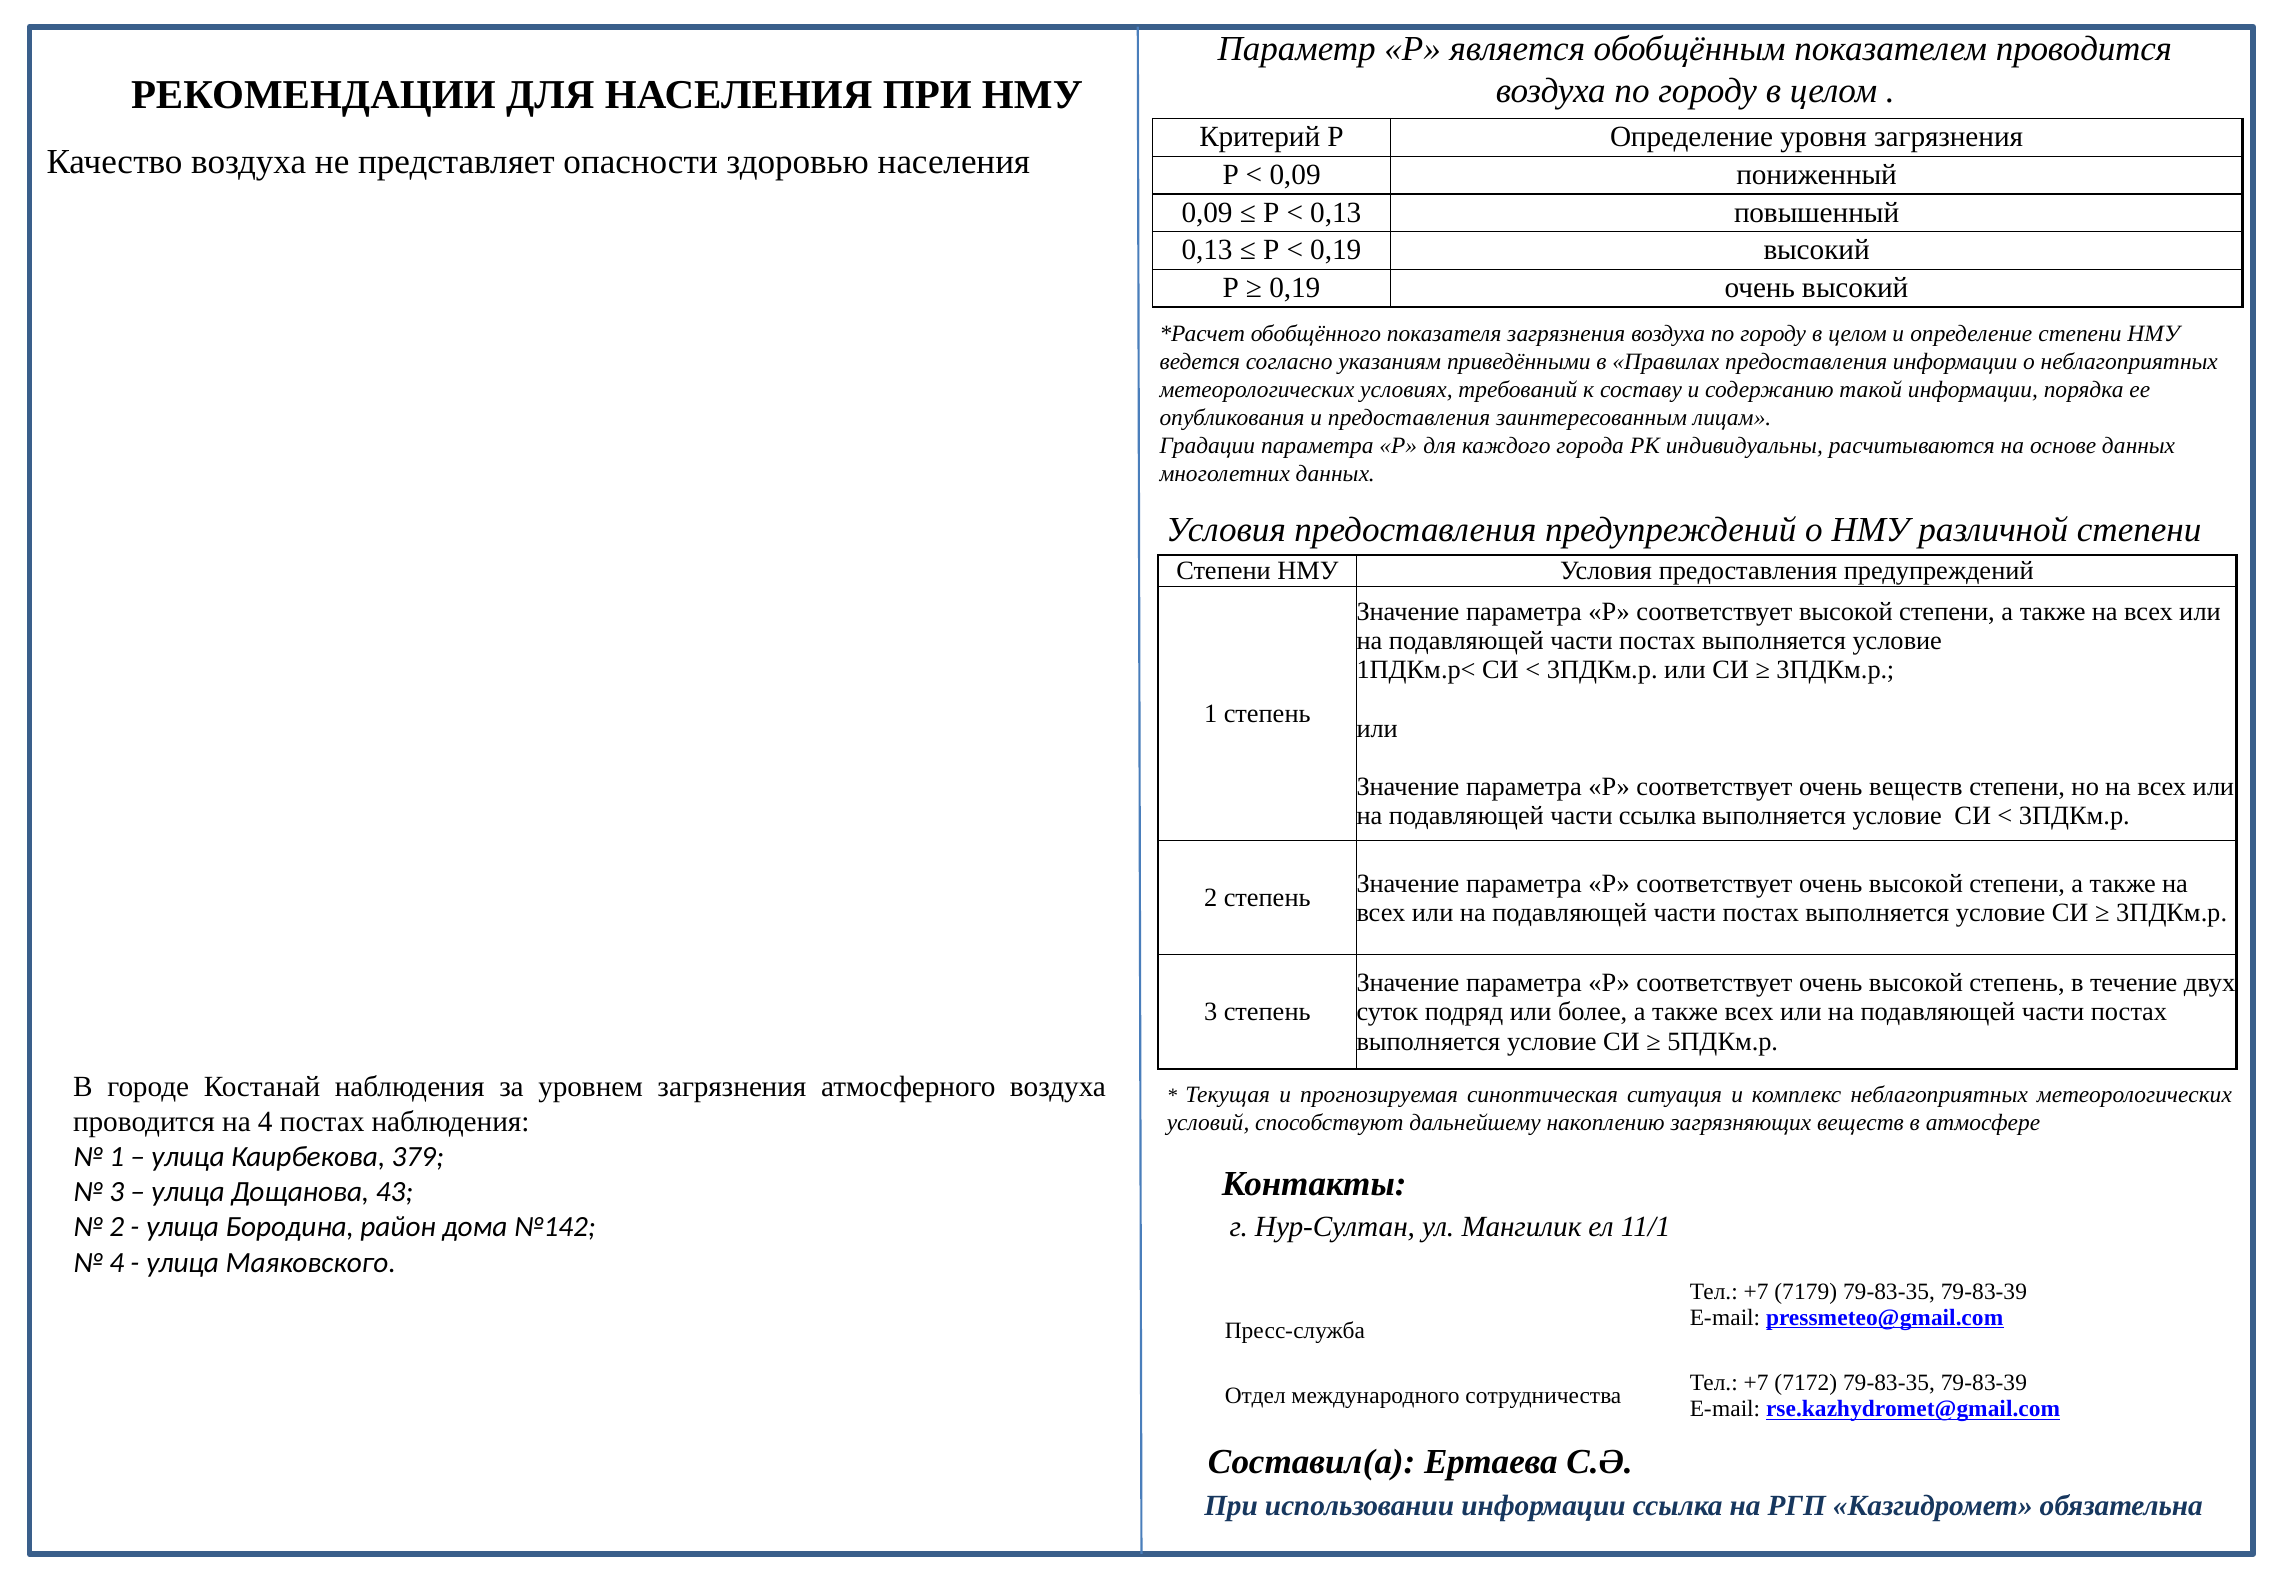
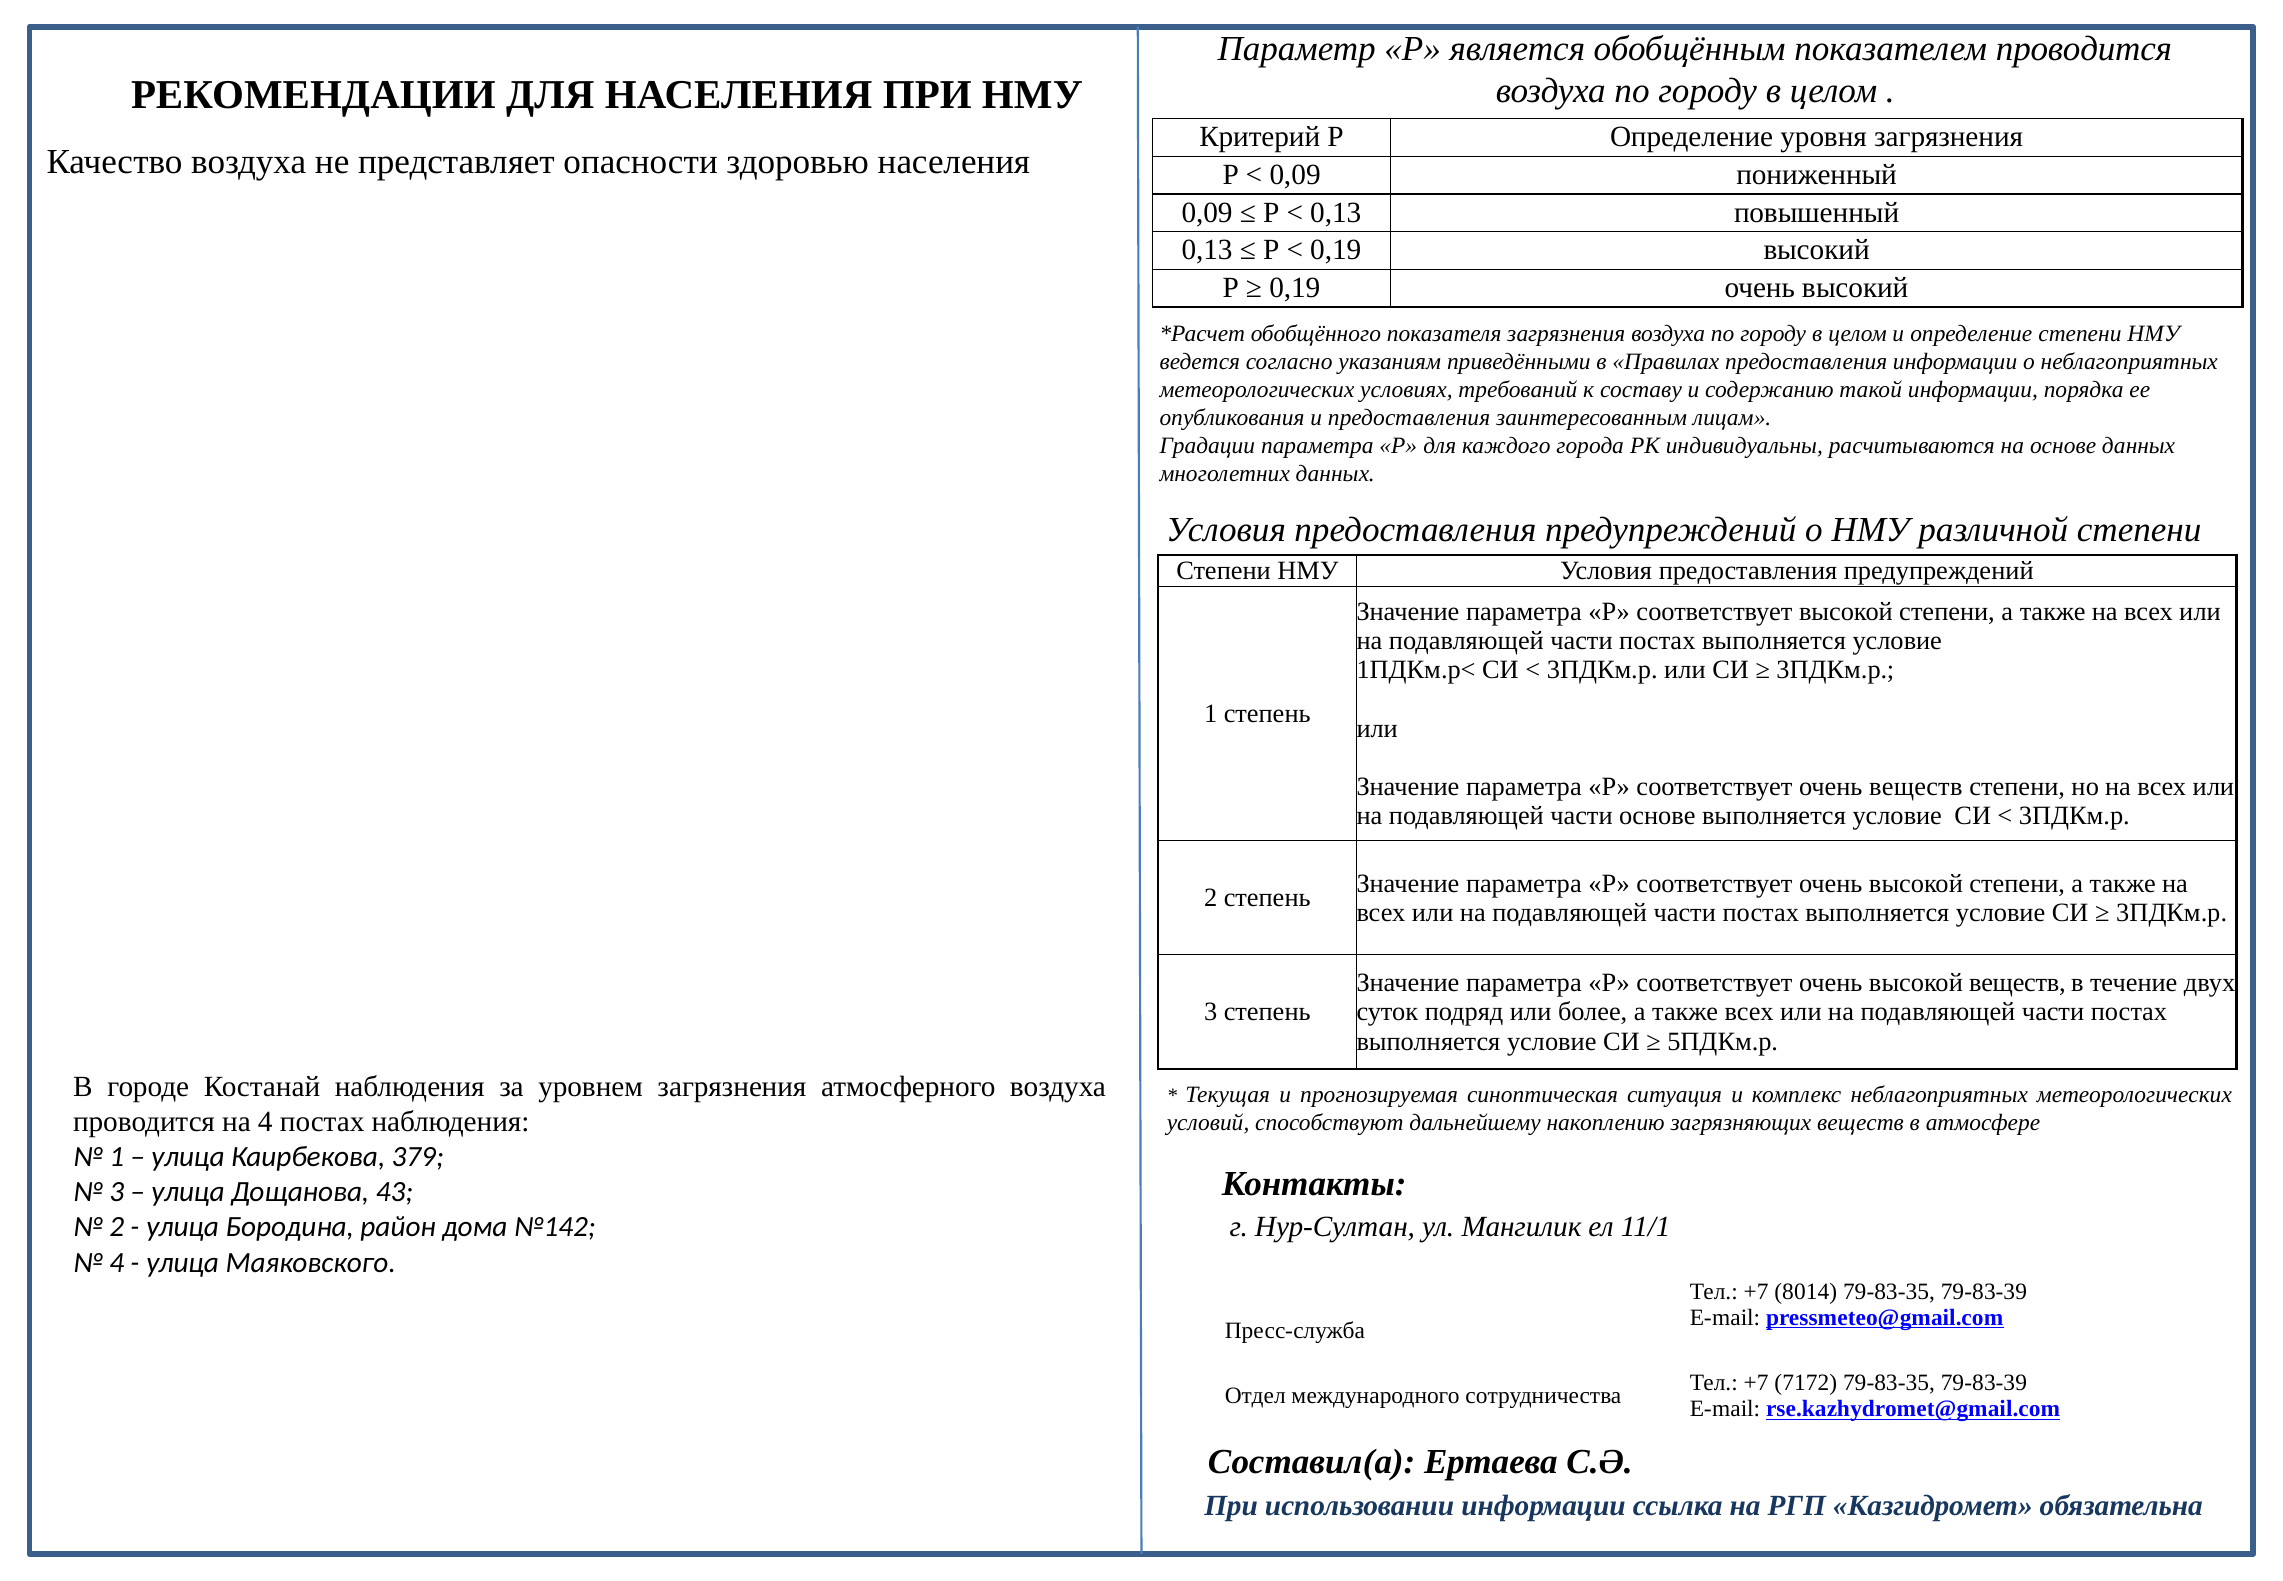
части ссылка: ссылка -> основе
высокой степень: степень -> веществ
7179: 7179 -> 8014
